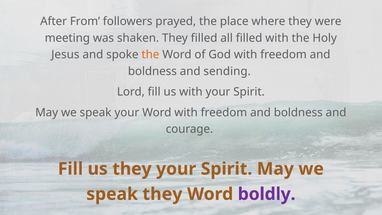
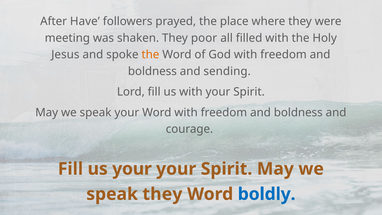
From: From -> Have
They filled: filled -> poor
us they: they -> your
boldly colour: purple -> blue
